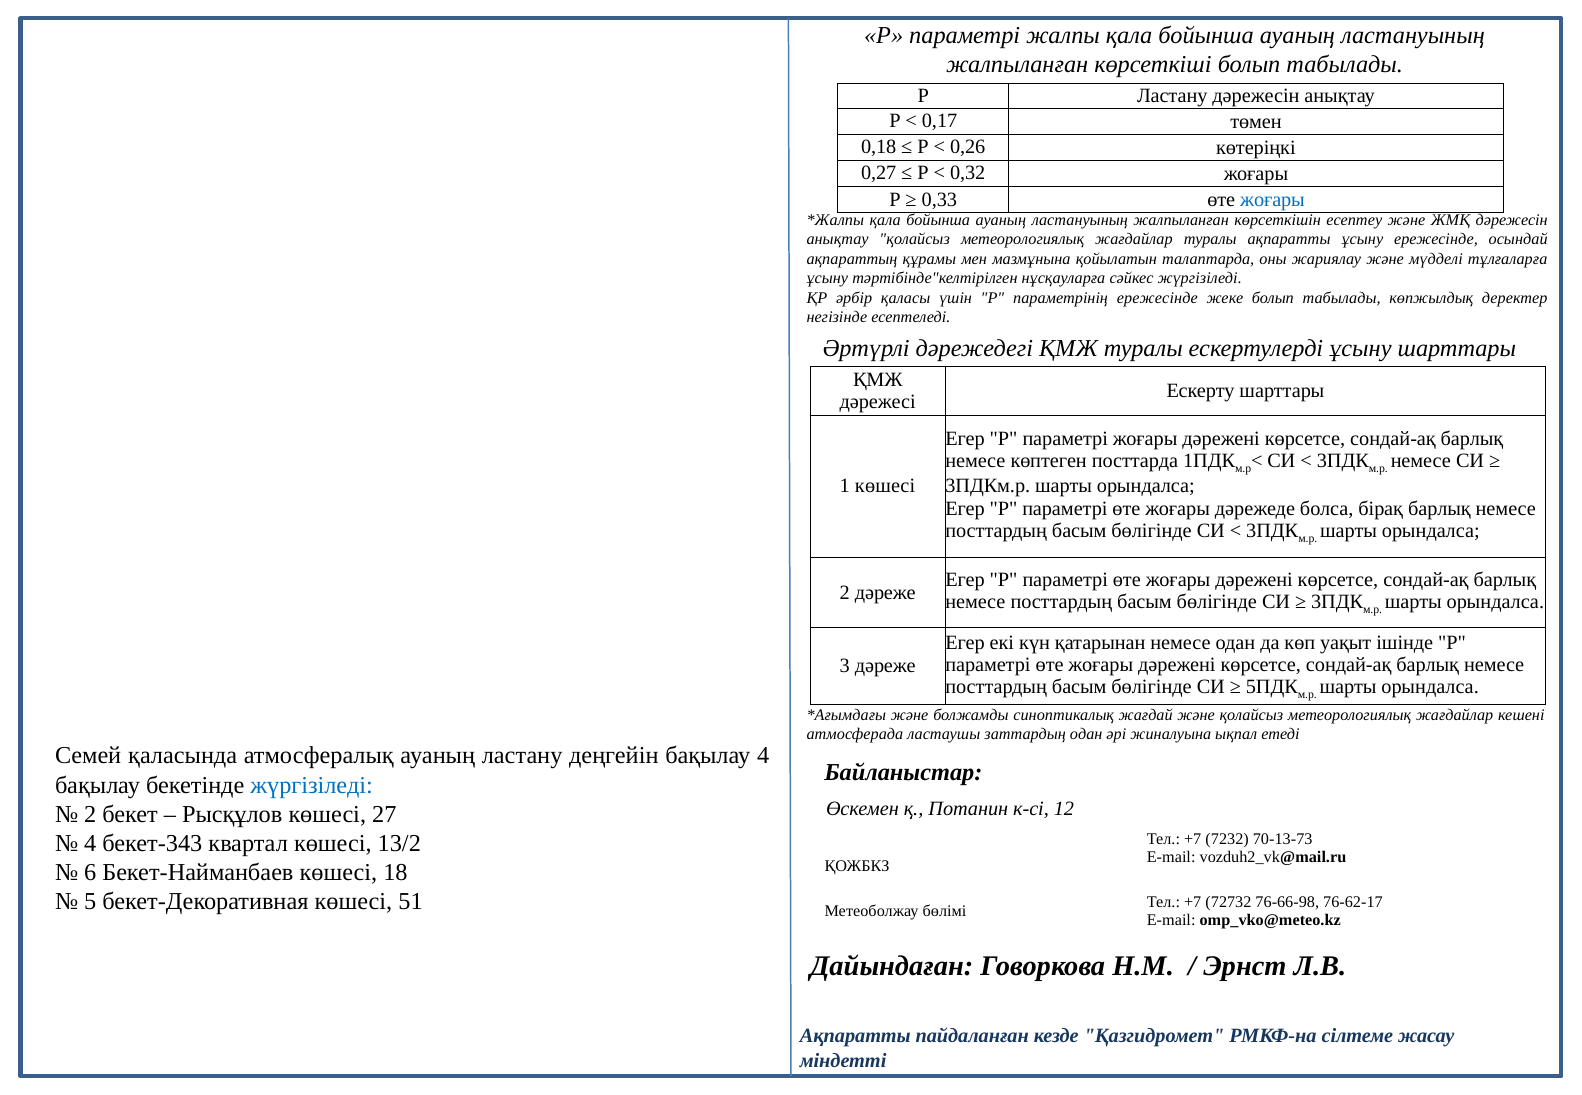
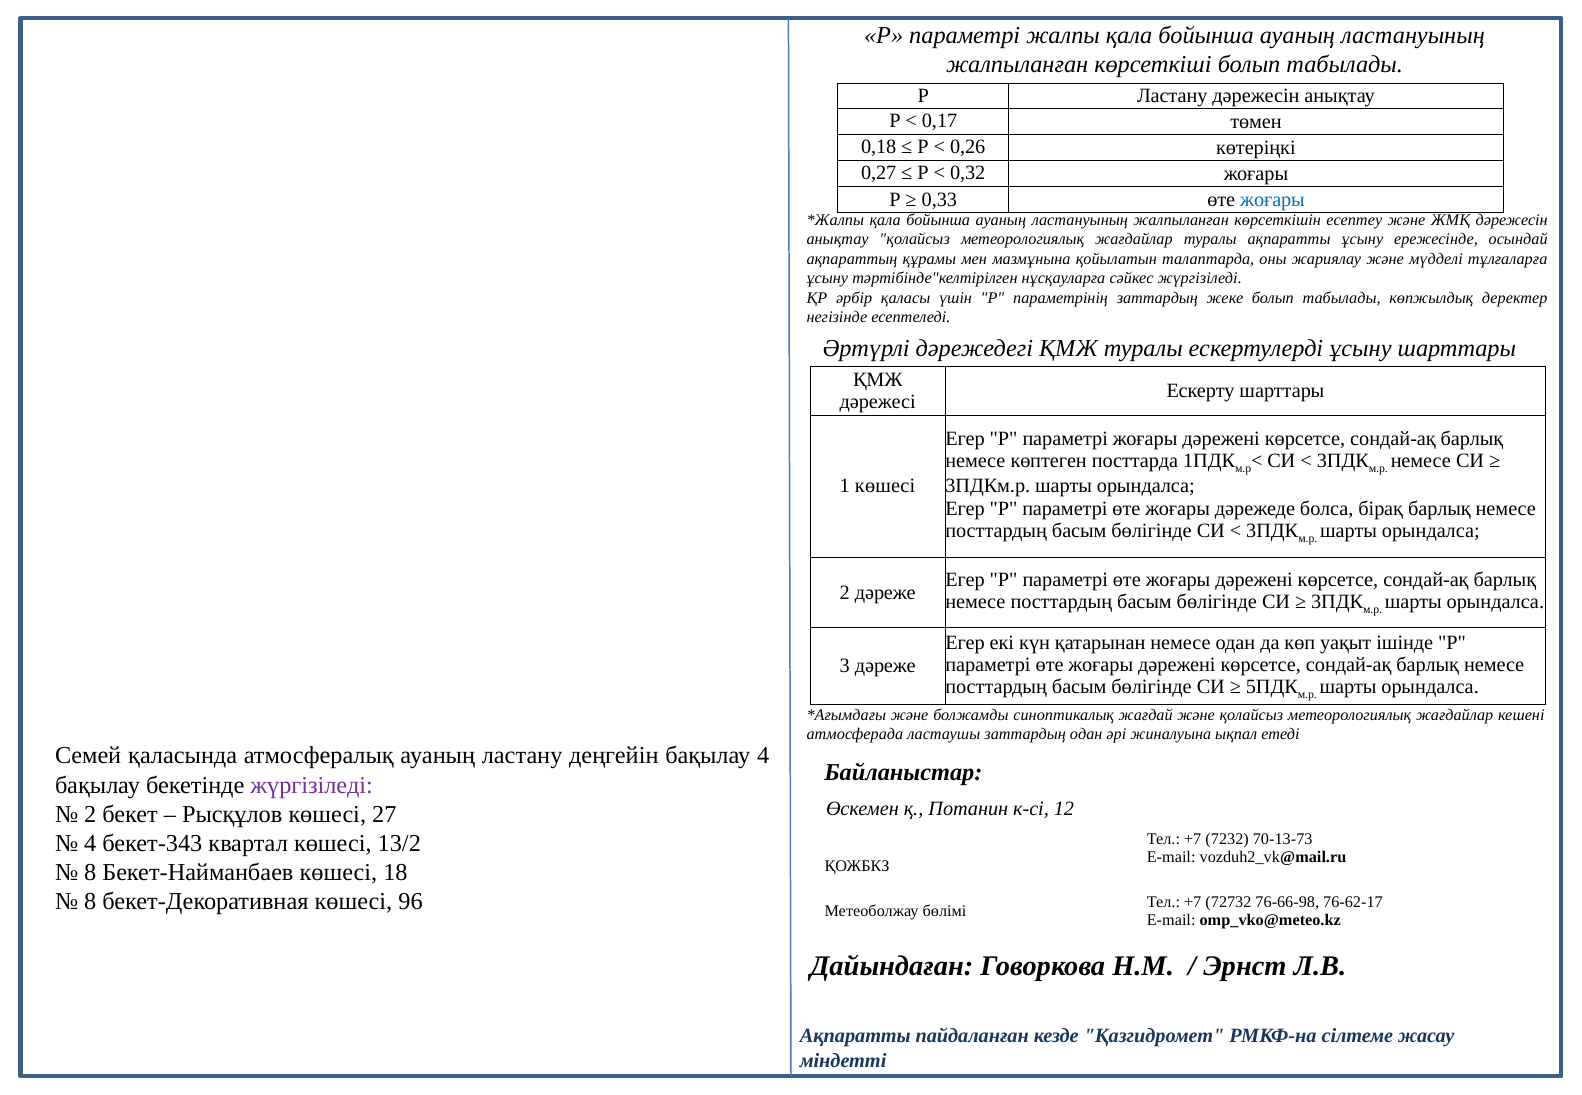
параметрінің ережесінде: ережесінде -> заттардың
жүргізіледі at (312, 785) colour: blue -> purple
6 at (90, 873): 6 -> 8
5 at (90, 902): 5 -> 8
51: 51 -> 96
